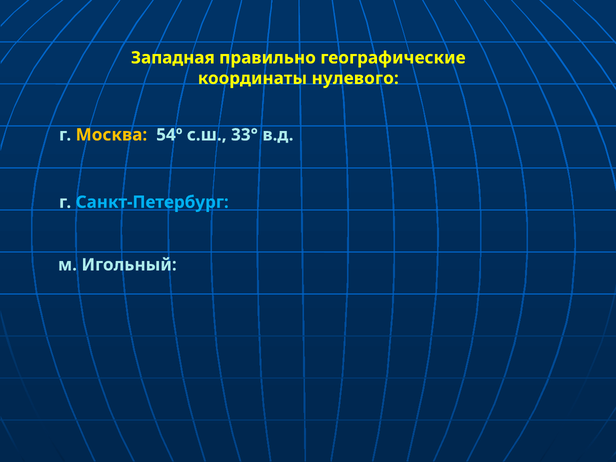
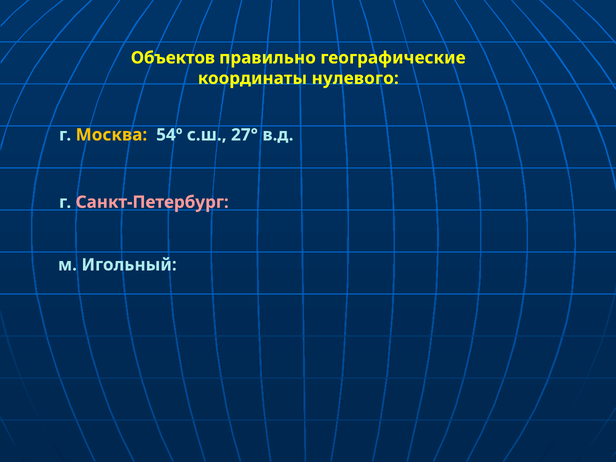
Западная: Западная -> Объектов
33°: 33° -> 27°
Санкт-Петербург colour: light blue -> pink
